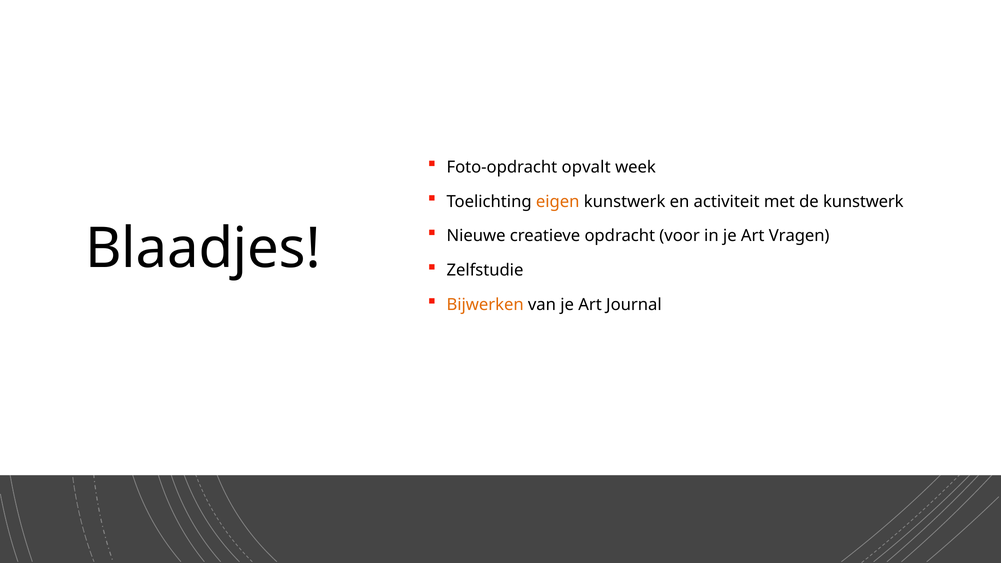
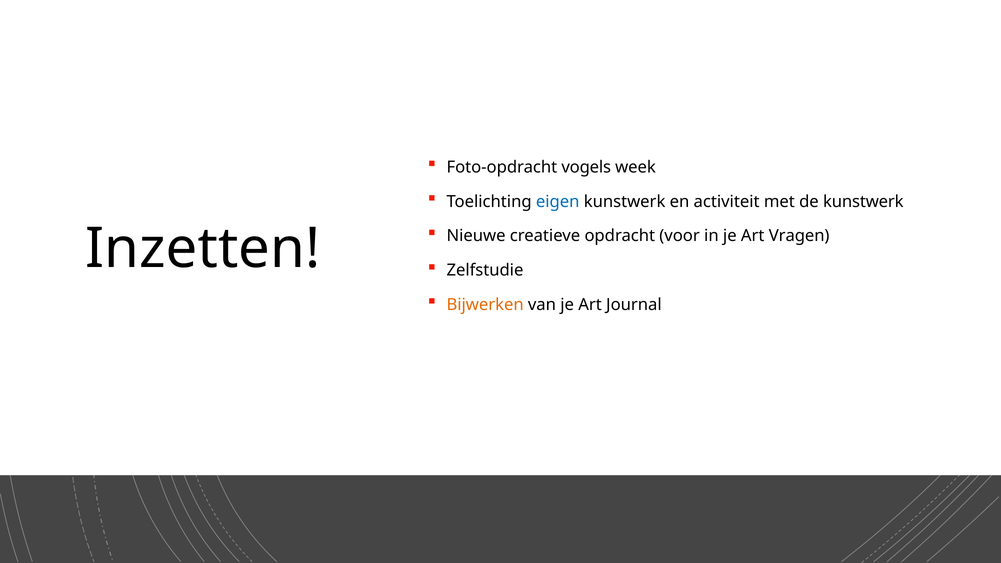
opvalt: opvalt -> vogels
eigen colour: orange -> blue
Blaadjes: Blaadjes -> Inzetten
